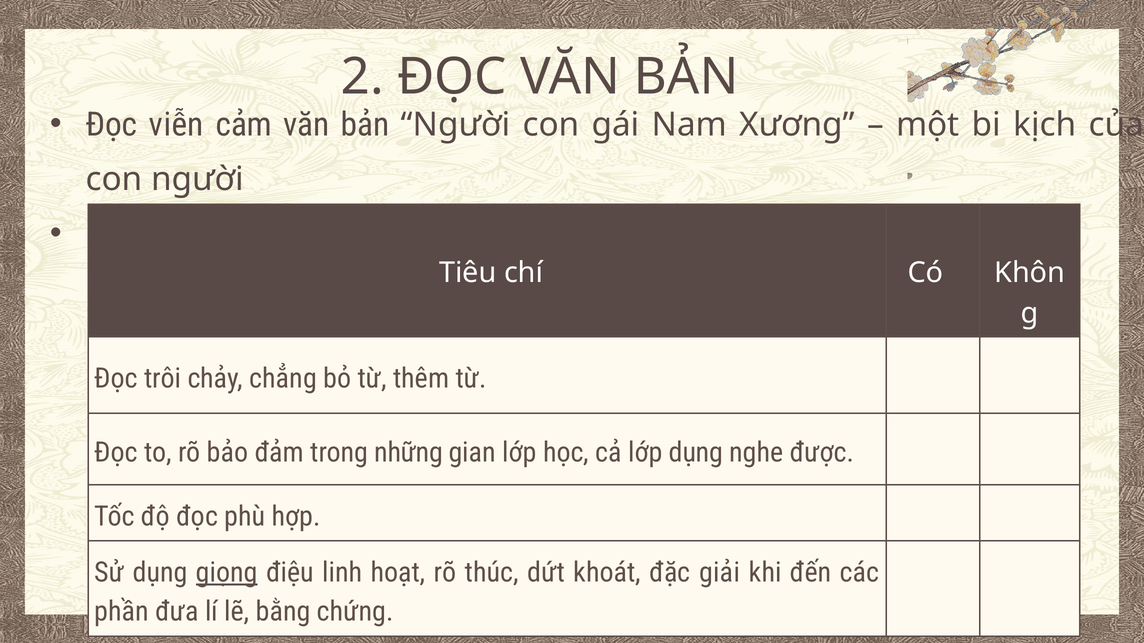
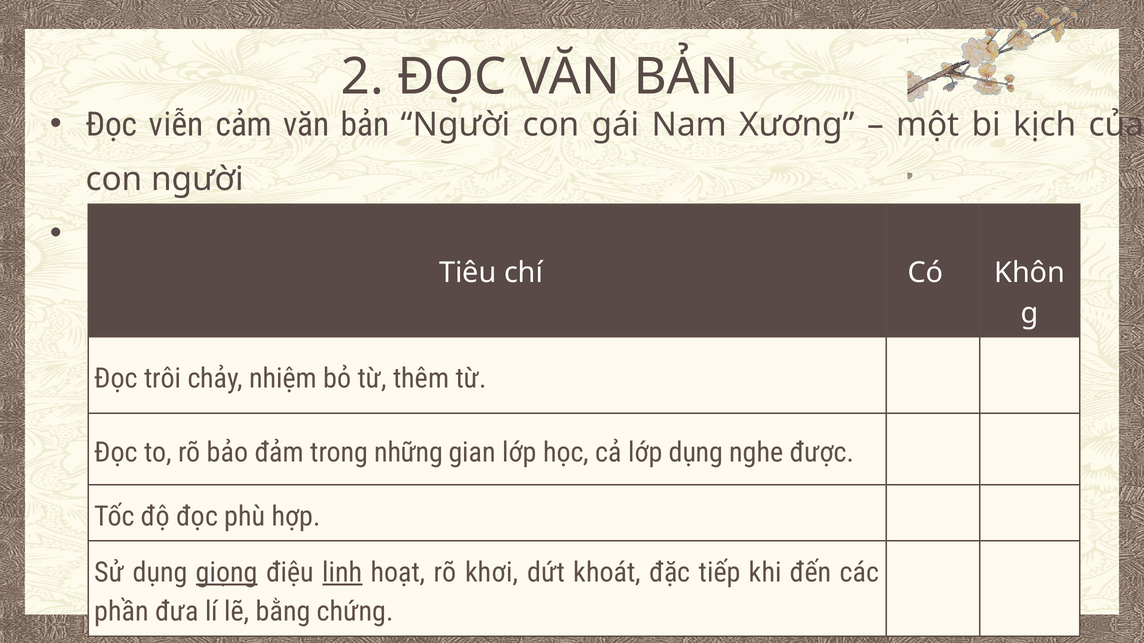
chẳng: chẳng -> nhiệm
linh underline: none -> present
thúc: thúc -> khơi
giải: giải -> tiếp
